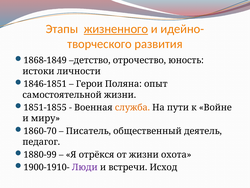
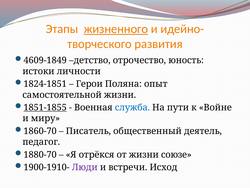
1868-1849: 1868-1849 -> 4609-1849
1846-1851: 1846-1851 -> 1824-1851
1851-1855 underline: none -> present
служба colour: orange -> blue
1880-99: 1880-99 -> 1880-70
охота: охота -> союзе
